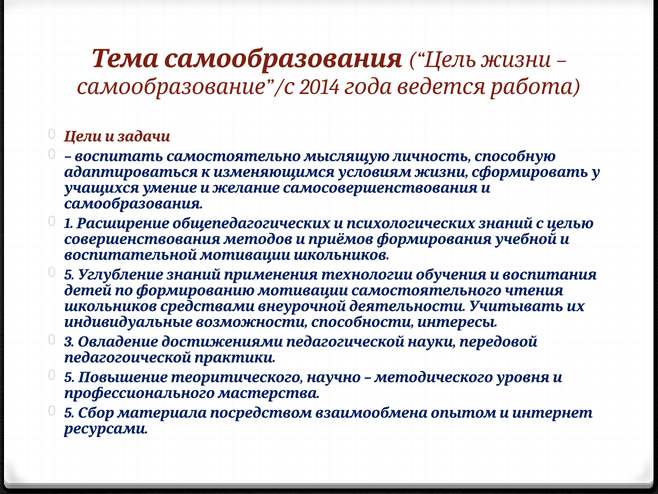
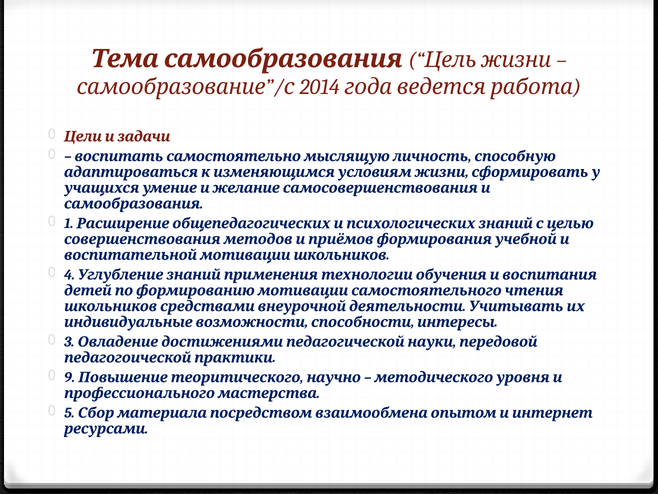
5 at (69, 274): 5 -> 4
5 at (70, 377): 5 -> 9
